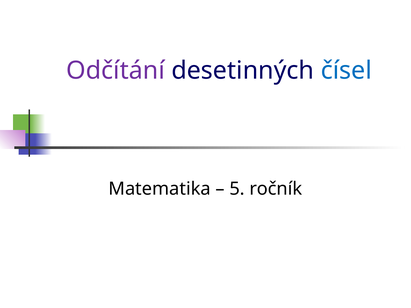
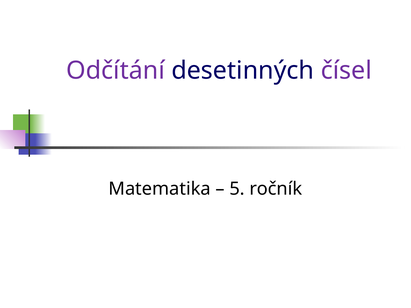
čísel colour: blue -> purple
